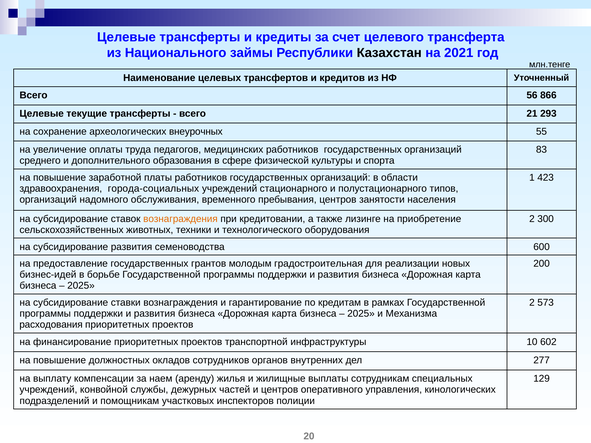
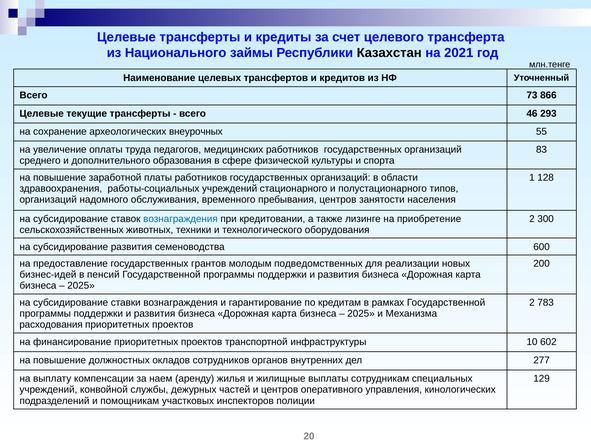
56: 56 -> 73
21: 21 -> 46
423: 423 -> 128
города-социальных: города-социальных -> работы-социальных
вознаграждения at (180, 219) colour: orange -> blue
градостроительная: градостроительная -> подведомственных
борьбе: борьбе -> пенсий
573: 573 -> 783
